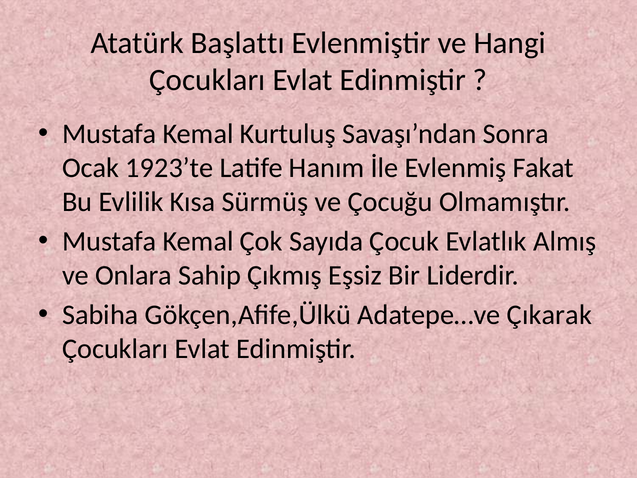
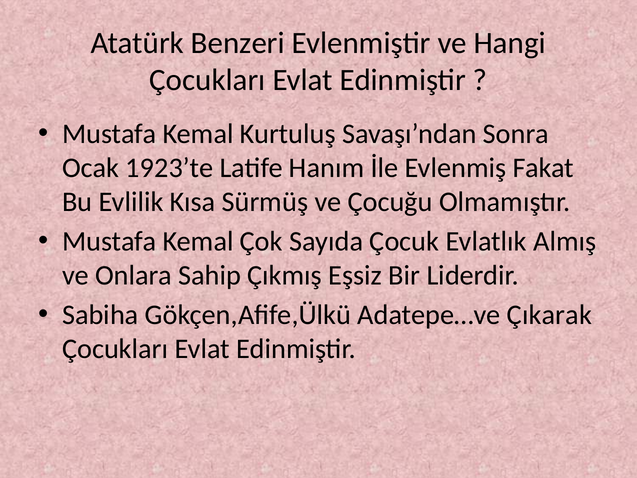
Başlattı: Başlattı -> Benzeri
